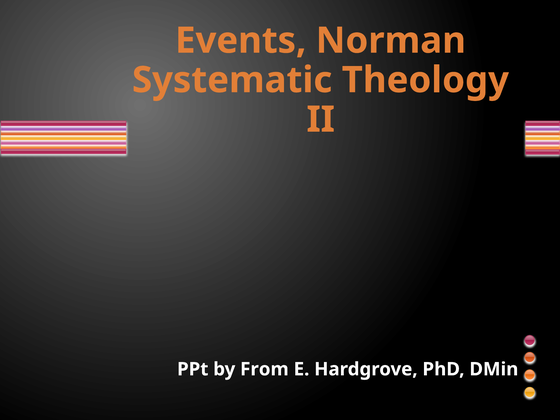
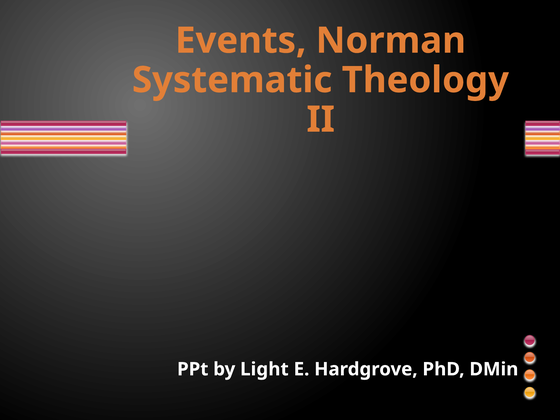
From: From -> Light
